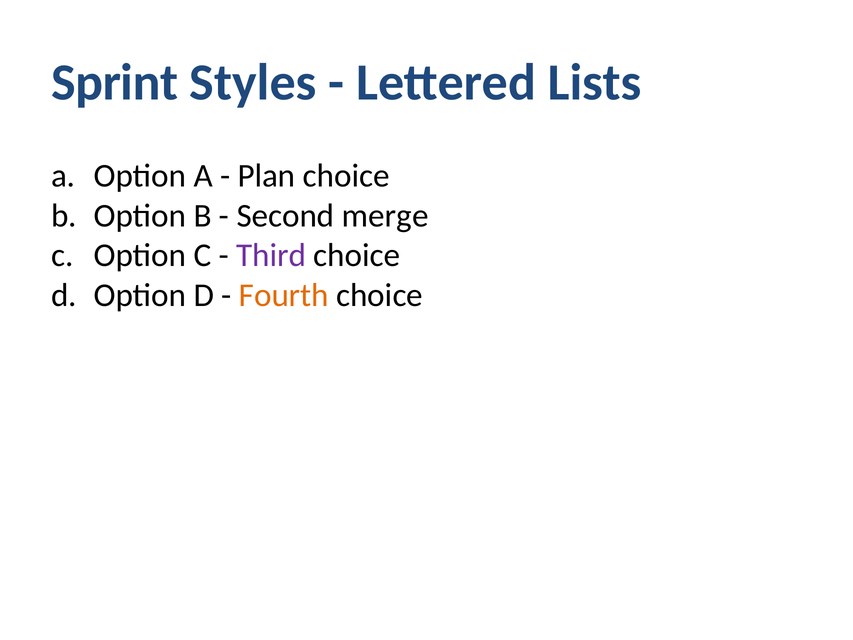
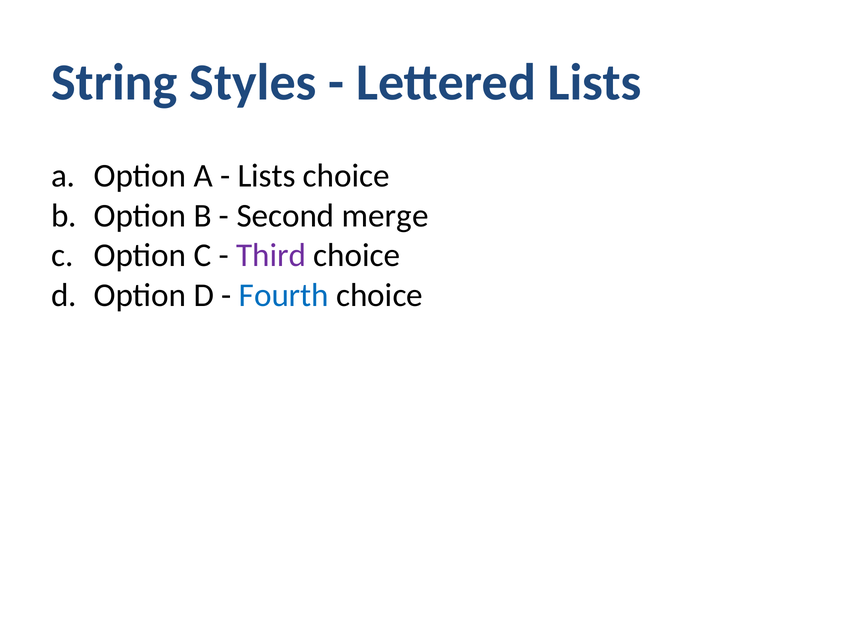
Sprint: Sprint -> String
Plan at (267, 176): Plan -> Lists
Fourth colour: orange -> blue
